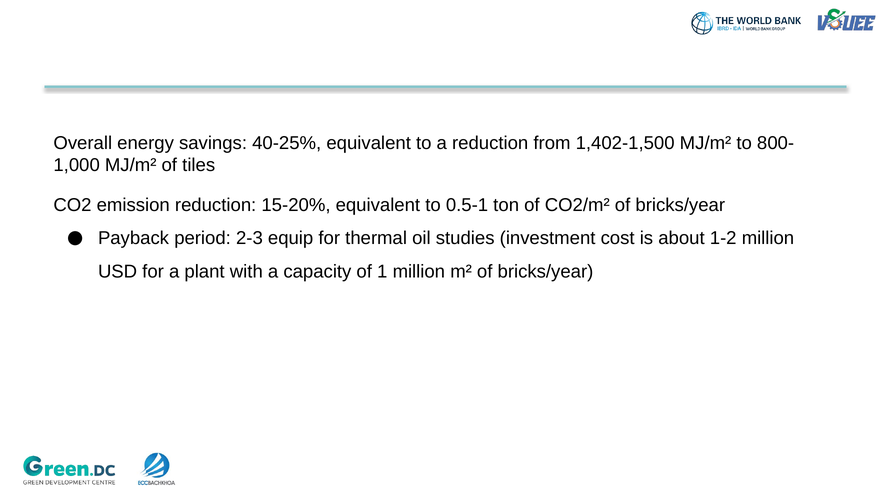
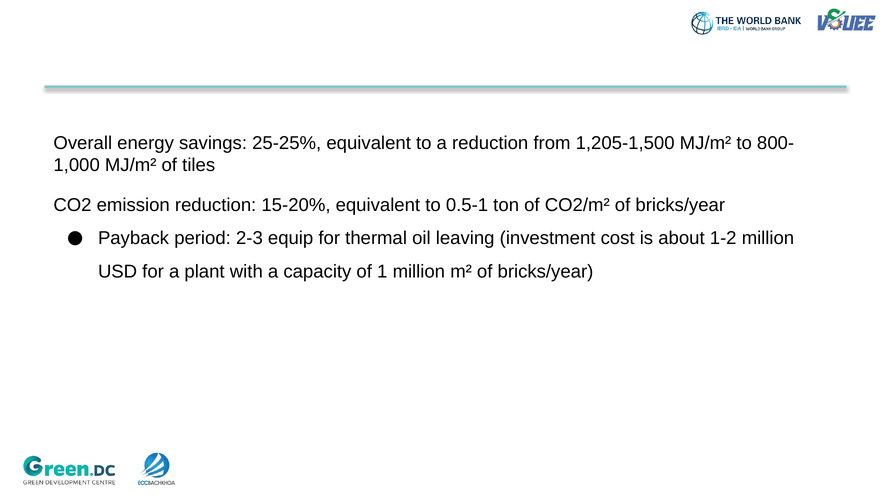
40-25%: 40-25% -> 25-25%
1,402-1,500: 1,402-1,500 -> 1,205-1,500
studies: studies -> leaving
